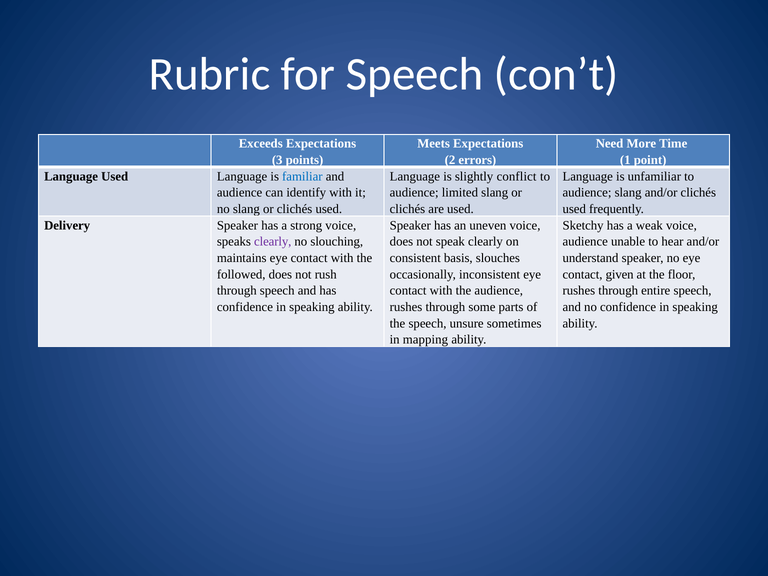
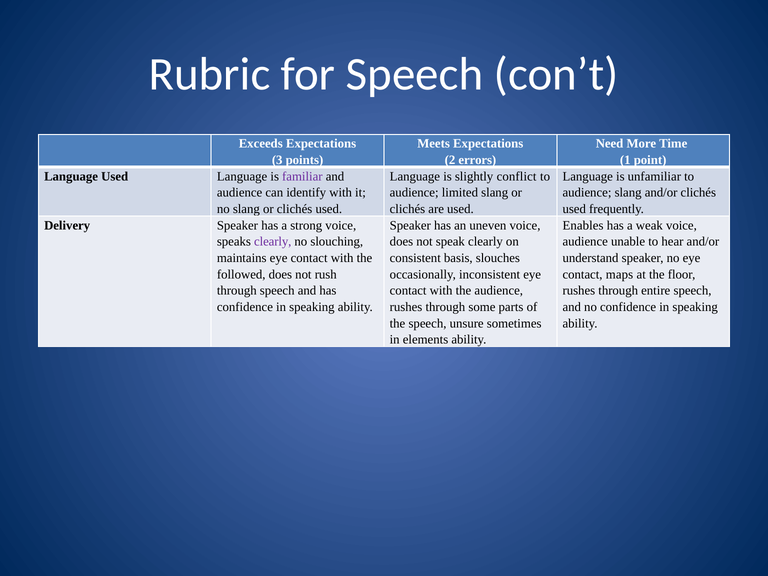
familiar colour: blue -> purple
Sketchy: Sketchy -> Enables
given: given -> maps
mapping: mapping -> elements
